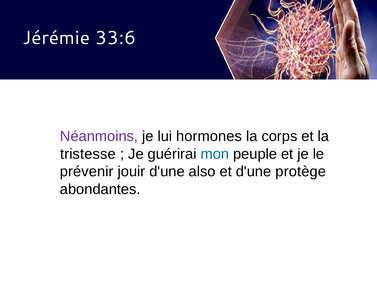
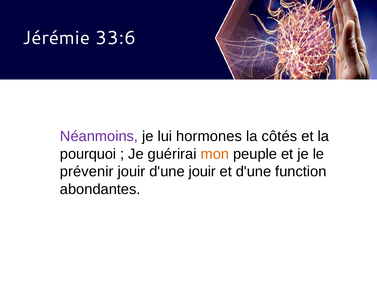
corps: corps -> côtés
tristesse: tristesse -> pourquoi
mon colour: blue -> orange
d'une also: also -> jouir
protège: protège -> function
